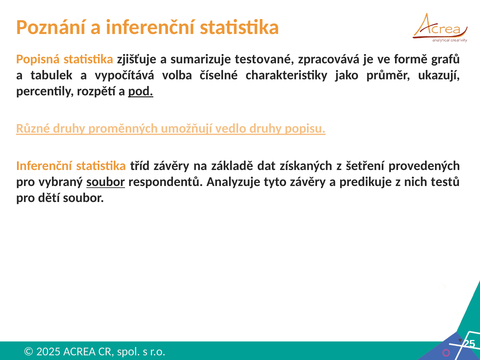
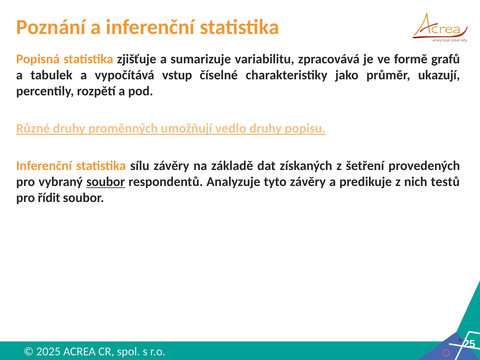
testované: testované -> variabilitu
volba: volba -> vstup
pod underline: present -> none
tříd: tříd -> sílu
dětí: dětí -> řídit
